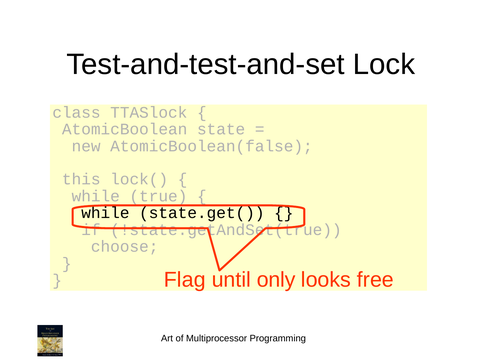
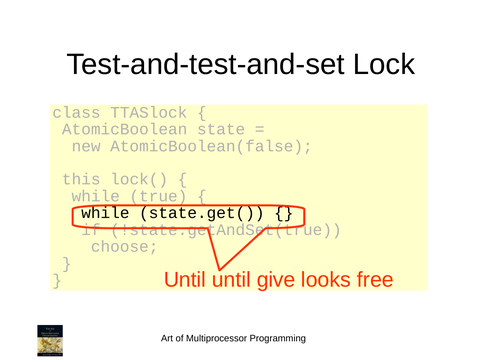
Flag at (185, 279): Flag -> Until
only: only -> give
